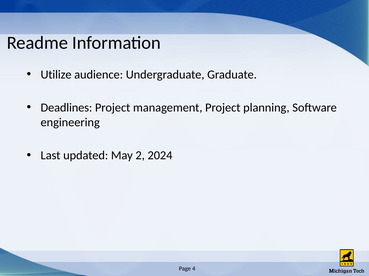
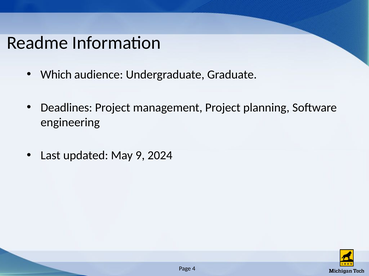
Utilize: Utilize -> Which
2: 2 -> 9
